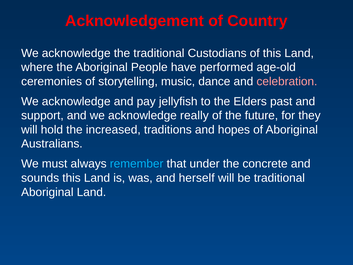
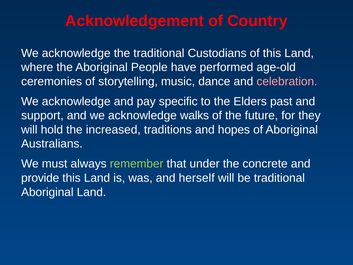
jellyfish: jellyfish -> specific
really: really -> walks
remember colour: light blue -> light green
sounds: sounds -> provide
